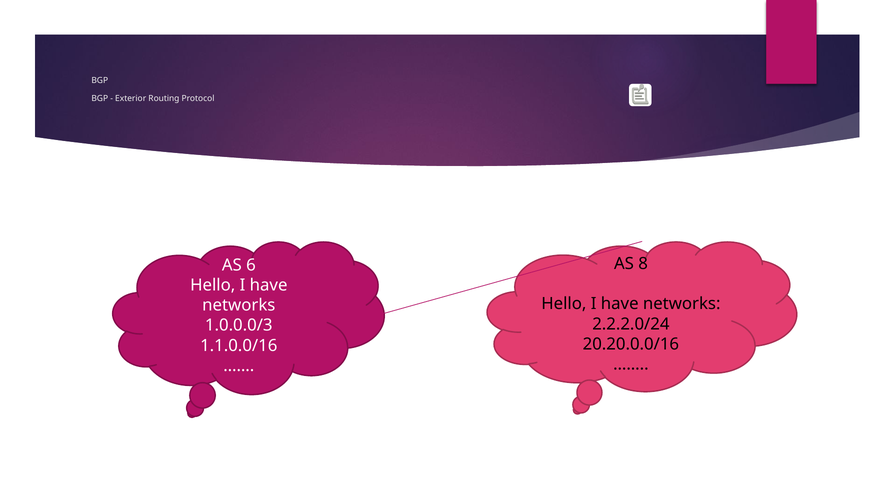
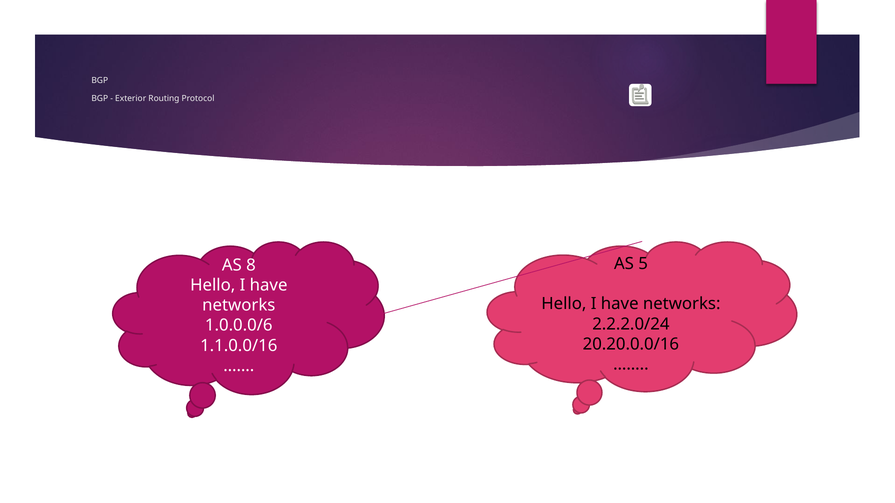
8: 8 -> 5
6: 6 -> 8
1.0.0.0/3: 1.0.0.0/3 -> 1.0.0.0/6
